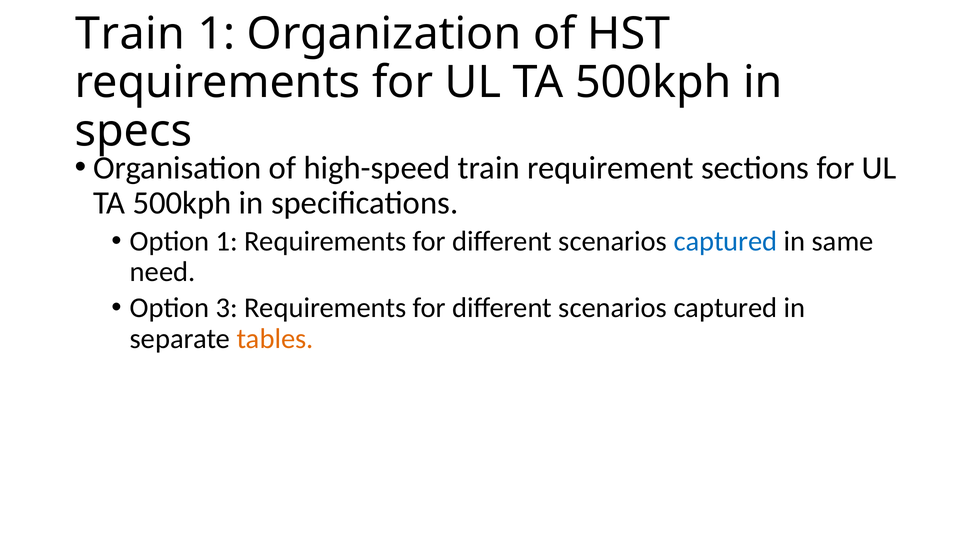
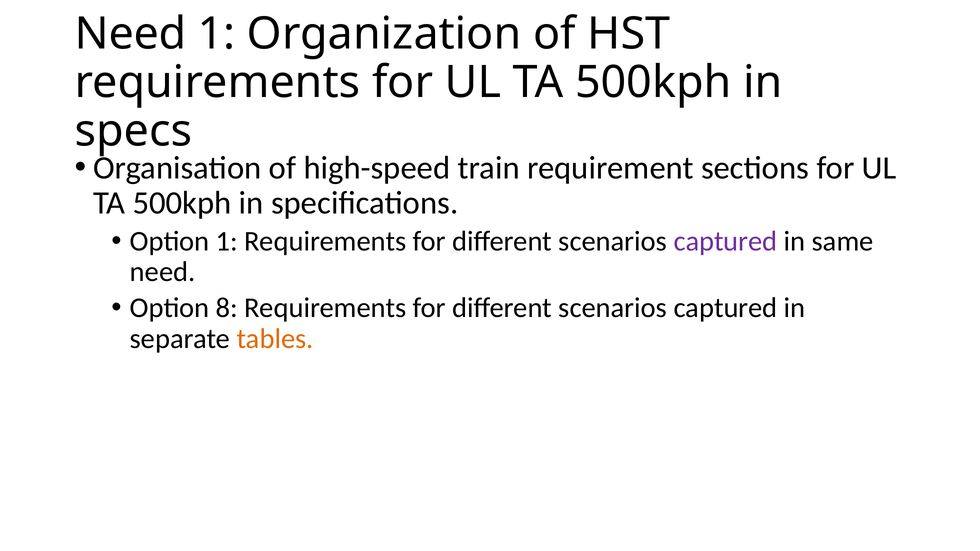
Train at (130, 34): Train -> Need
captured at (725, 241) colour: blue -> purple
3: 3 -> 8
